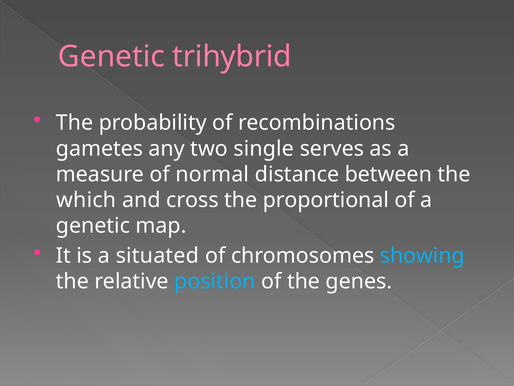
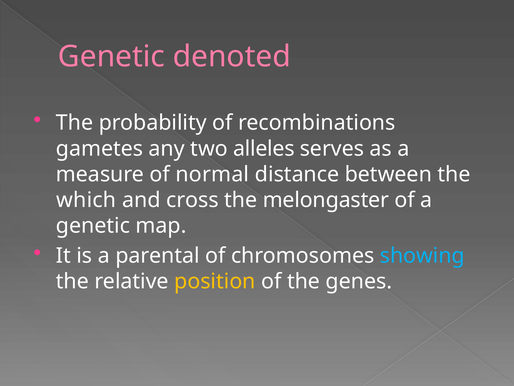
trihybrid: trihybrid -> denoted
single: single -> alleles
proportional: proportional -> melongaster
situated: situated -> parental
position colour: light blue -> yellow
